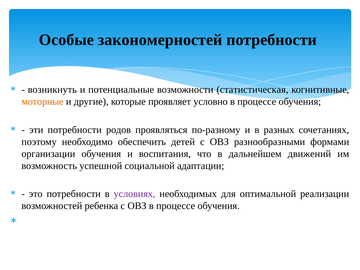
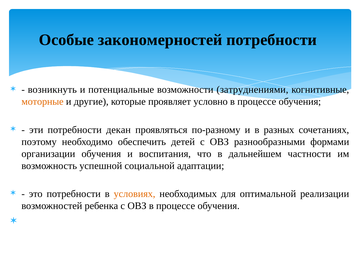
статистическая: статистическая -> затруднениями
родов: родов -> декан
движений: движений -> частности
условиях colour: purple -> orange
